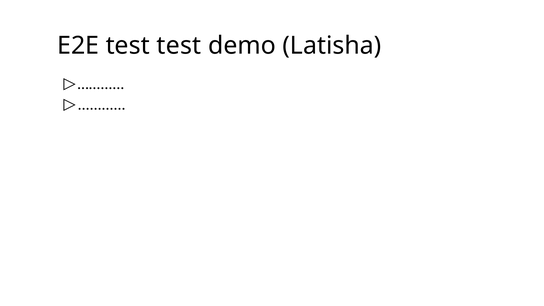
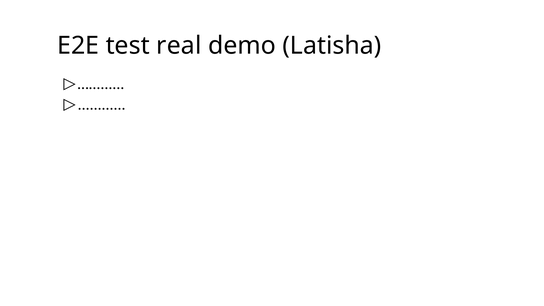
test test: test -> real
